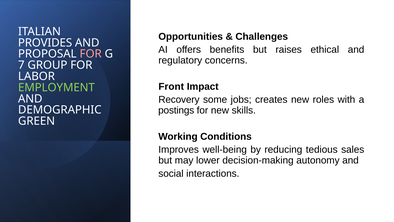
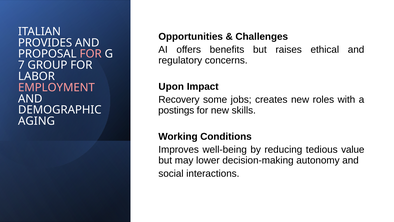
Front: Front -> Upon
EMPLOYMENT colour: light green -> pink
GREEN: GREEN -> AGING
sales: sales -> value
